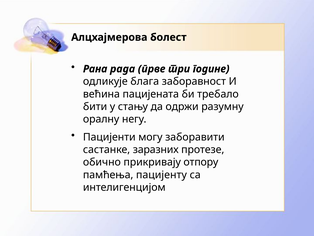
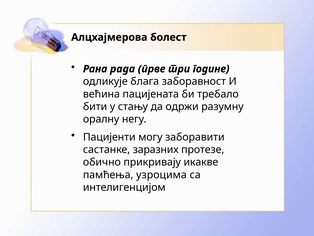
отпору: отпору -> икакве
пацијенту: пацијенту -> узроцима
